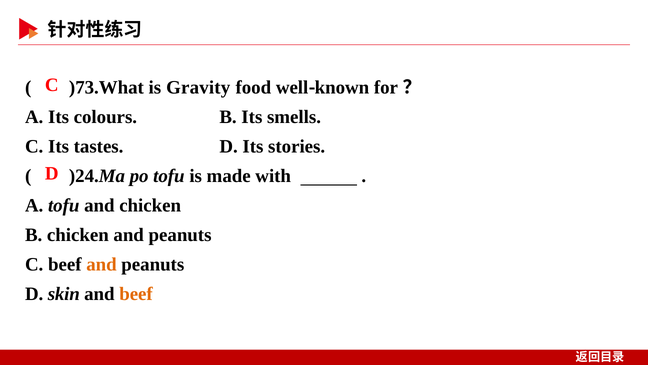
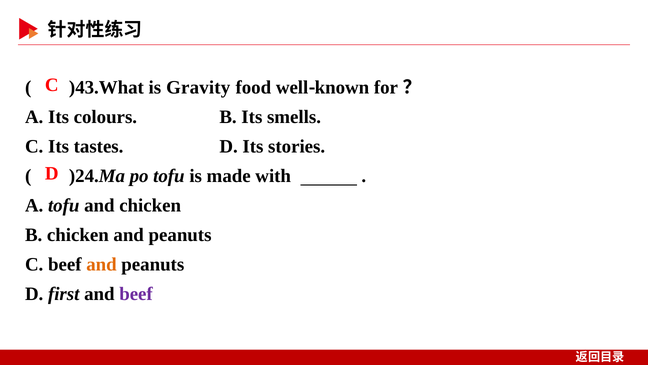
)73.What: )73.What -> )43.What
skin: skin -> first
beef at (136, 294) colour: orange -> purple
